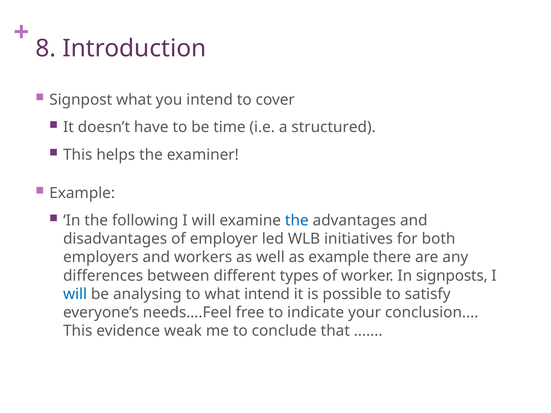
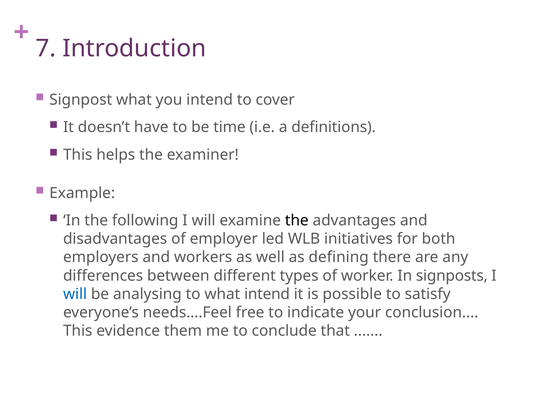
8: 8 -> 7
structured: structured -> definitions
the at (297, 221) colour: blue -> black
as example: example -> defining
weak: weak -> them
